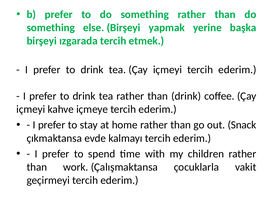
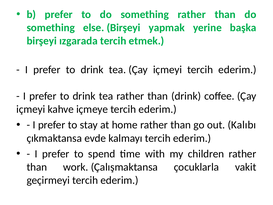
Snack: Snack -> Kalıbı
